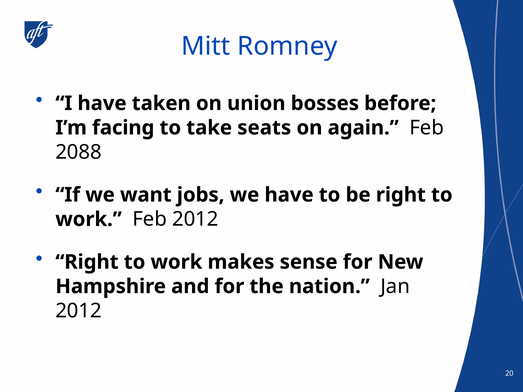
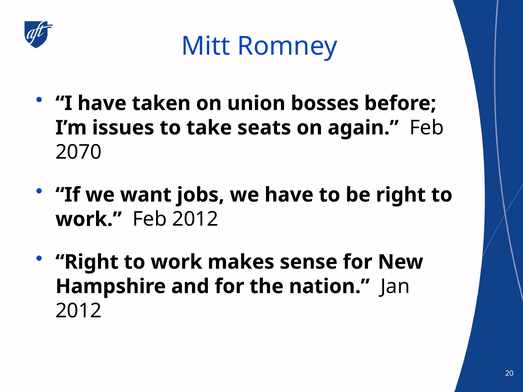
facing: facing -> issues
2088: 2088 -> 2070
